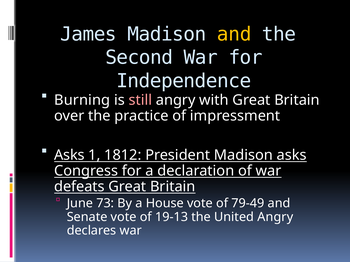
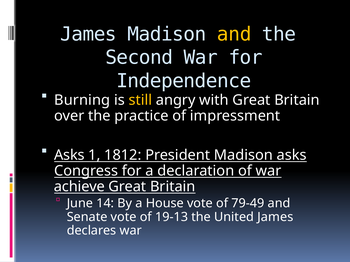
still colour: pink -> yellow
defeats: defeats -> achieve
73: 73 -> 14
United Angry: Angry -> James
